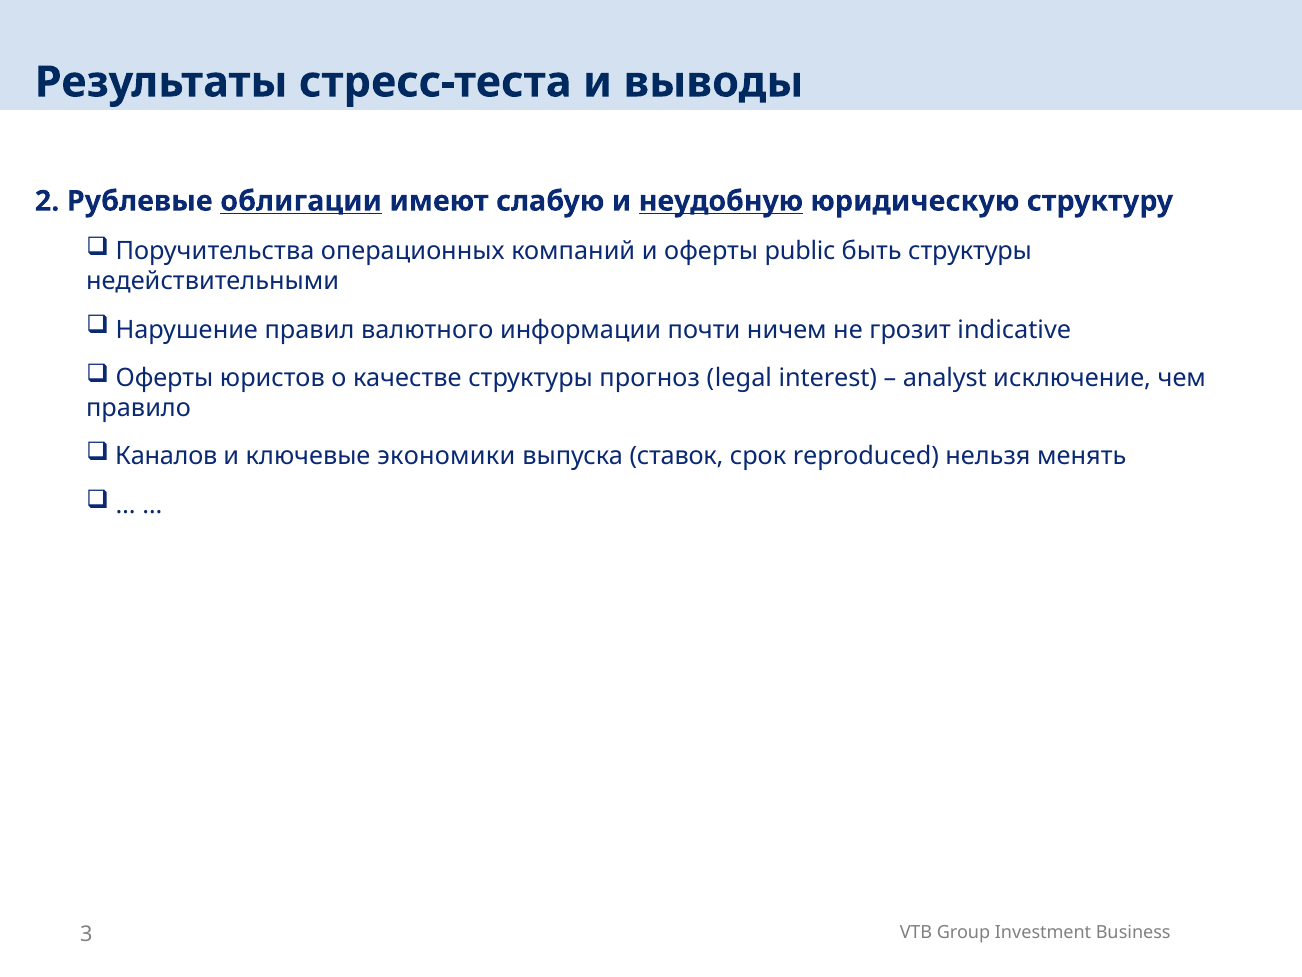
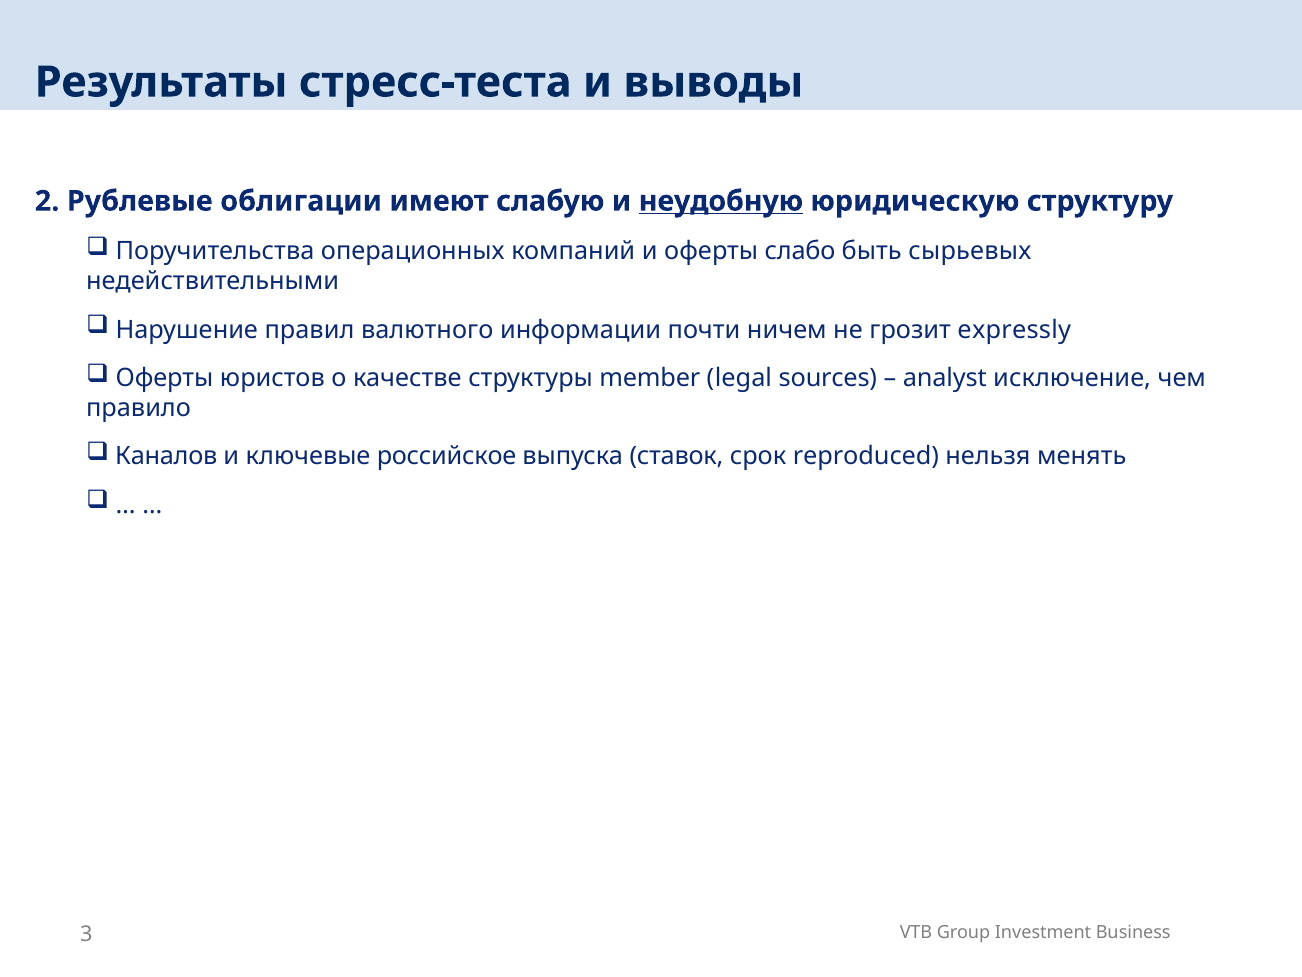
облигации underline: present -> none
public: public -> слабо
быть структуры: структуры -> сырьевых
indicative: indicative -> expressly
прогноз: прогноз -> member
interest: interest -> sources
экономики: экономики -> российское
